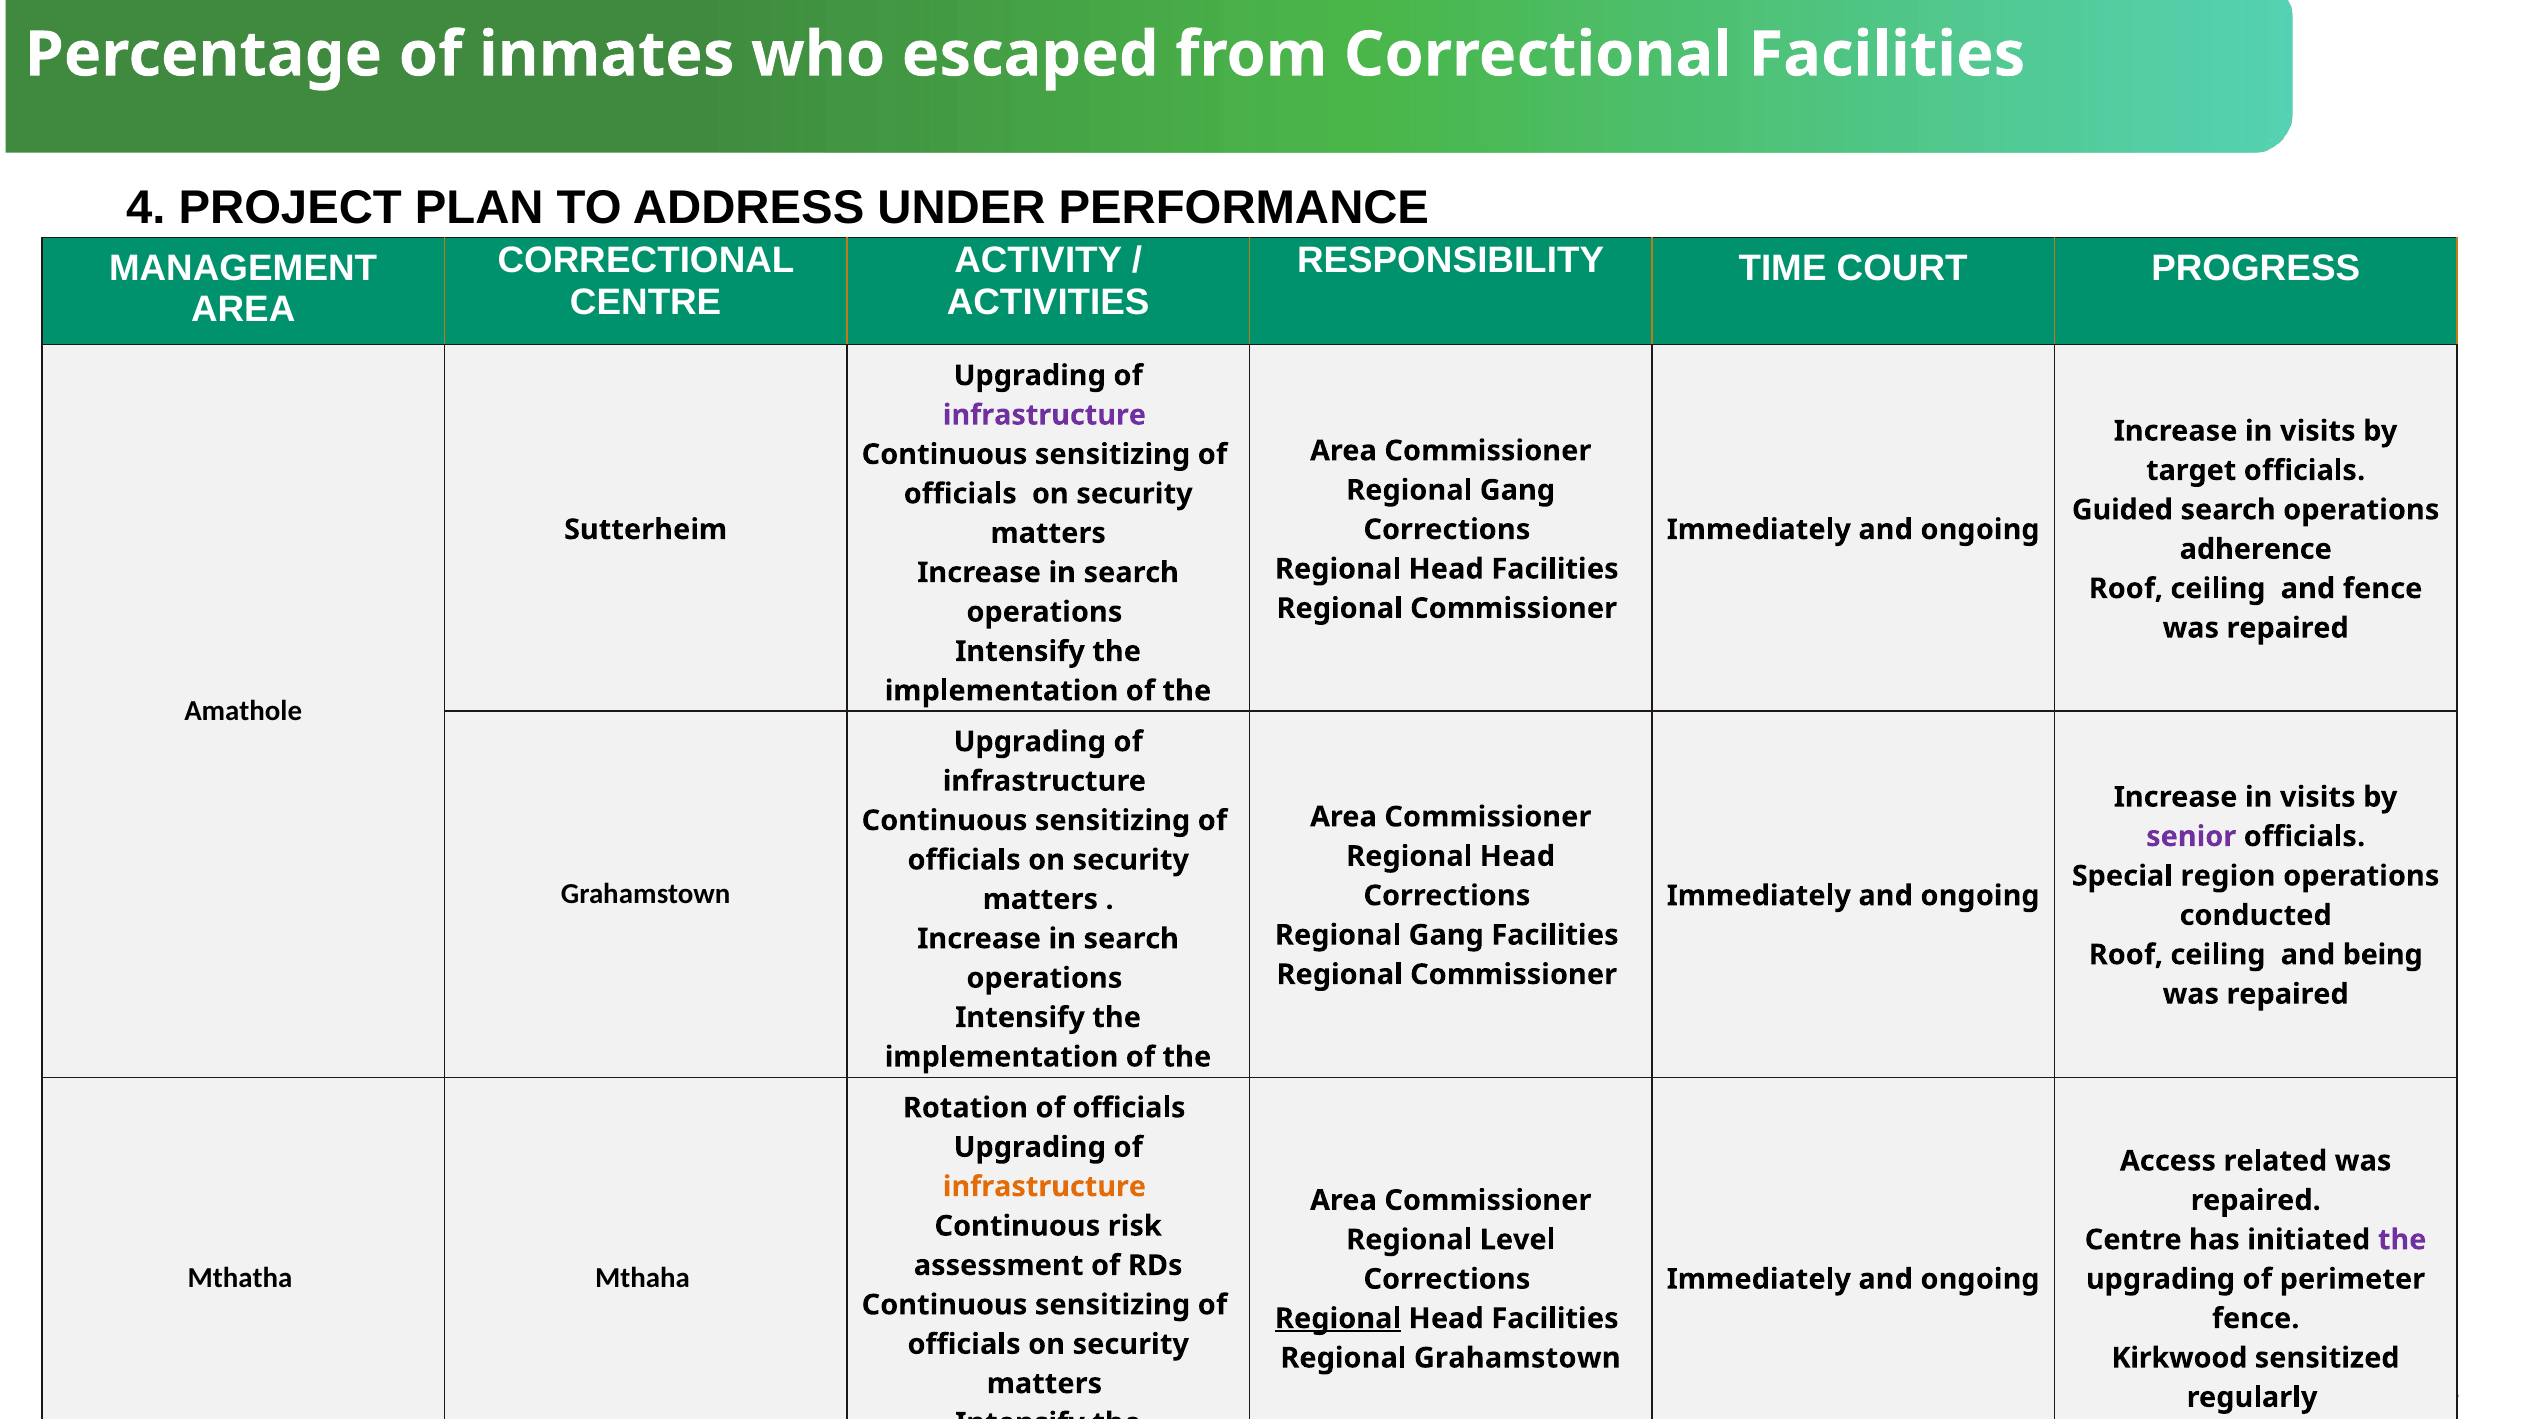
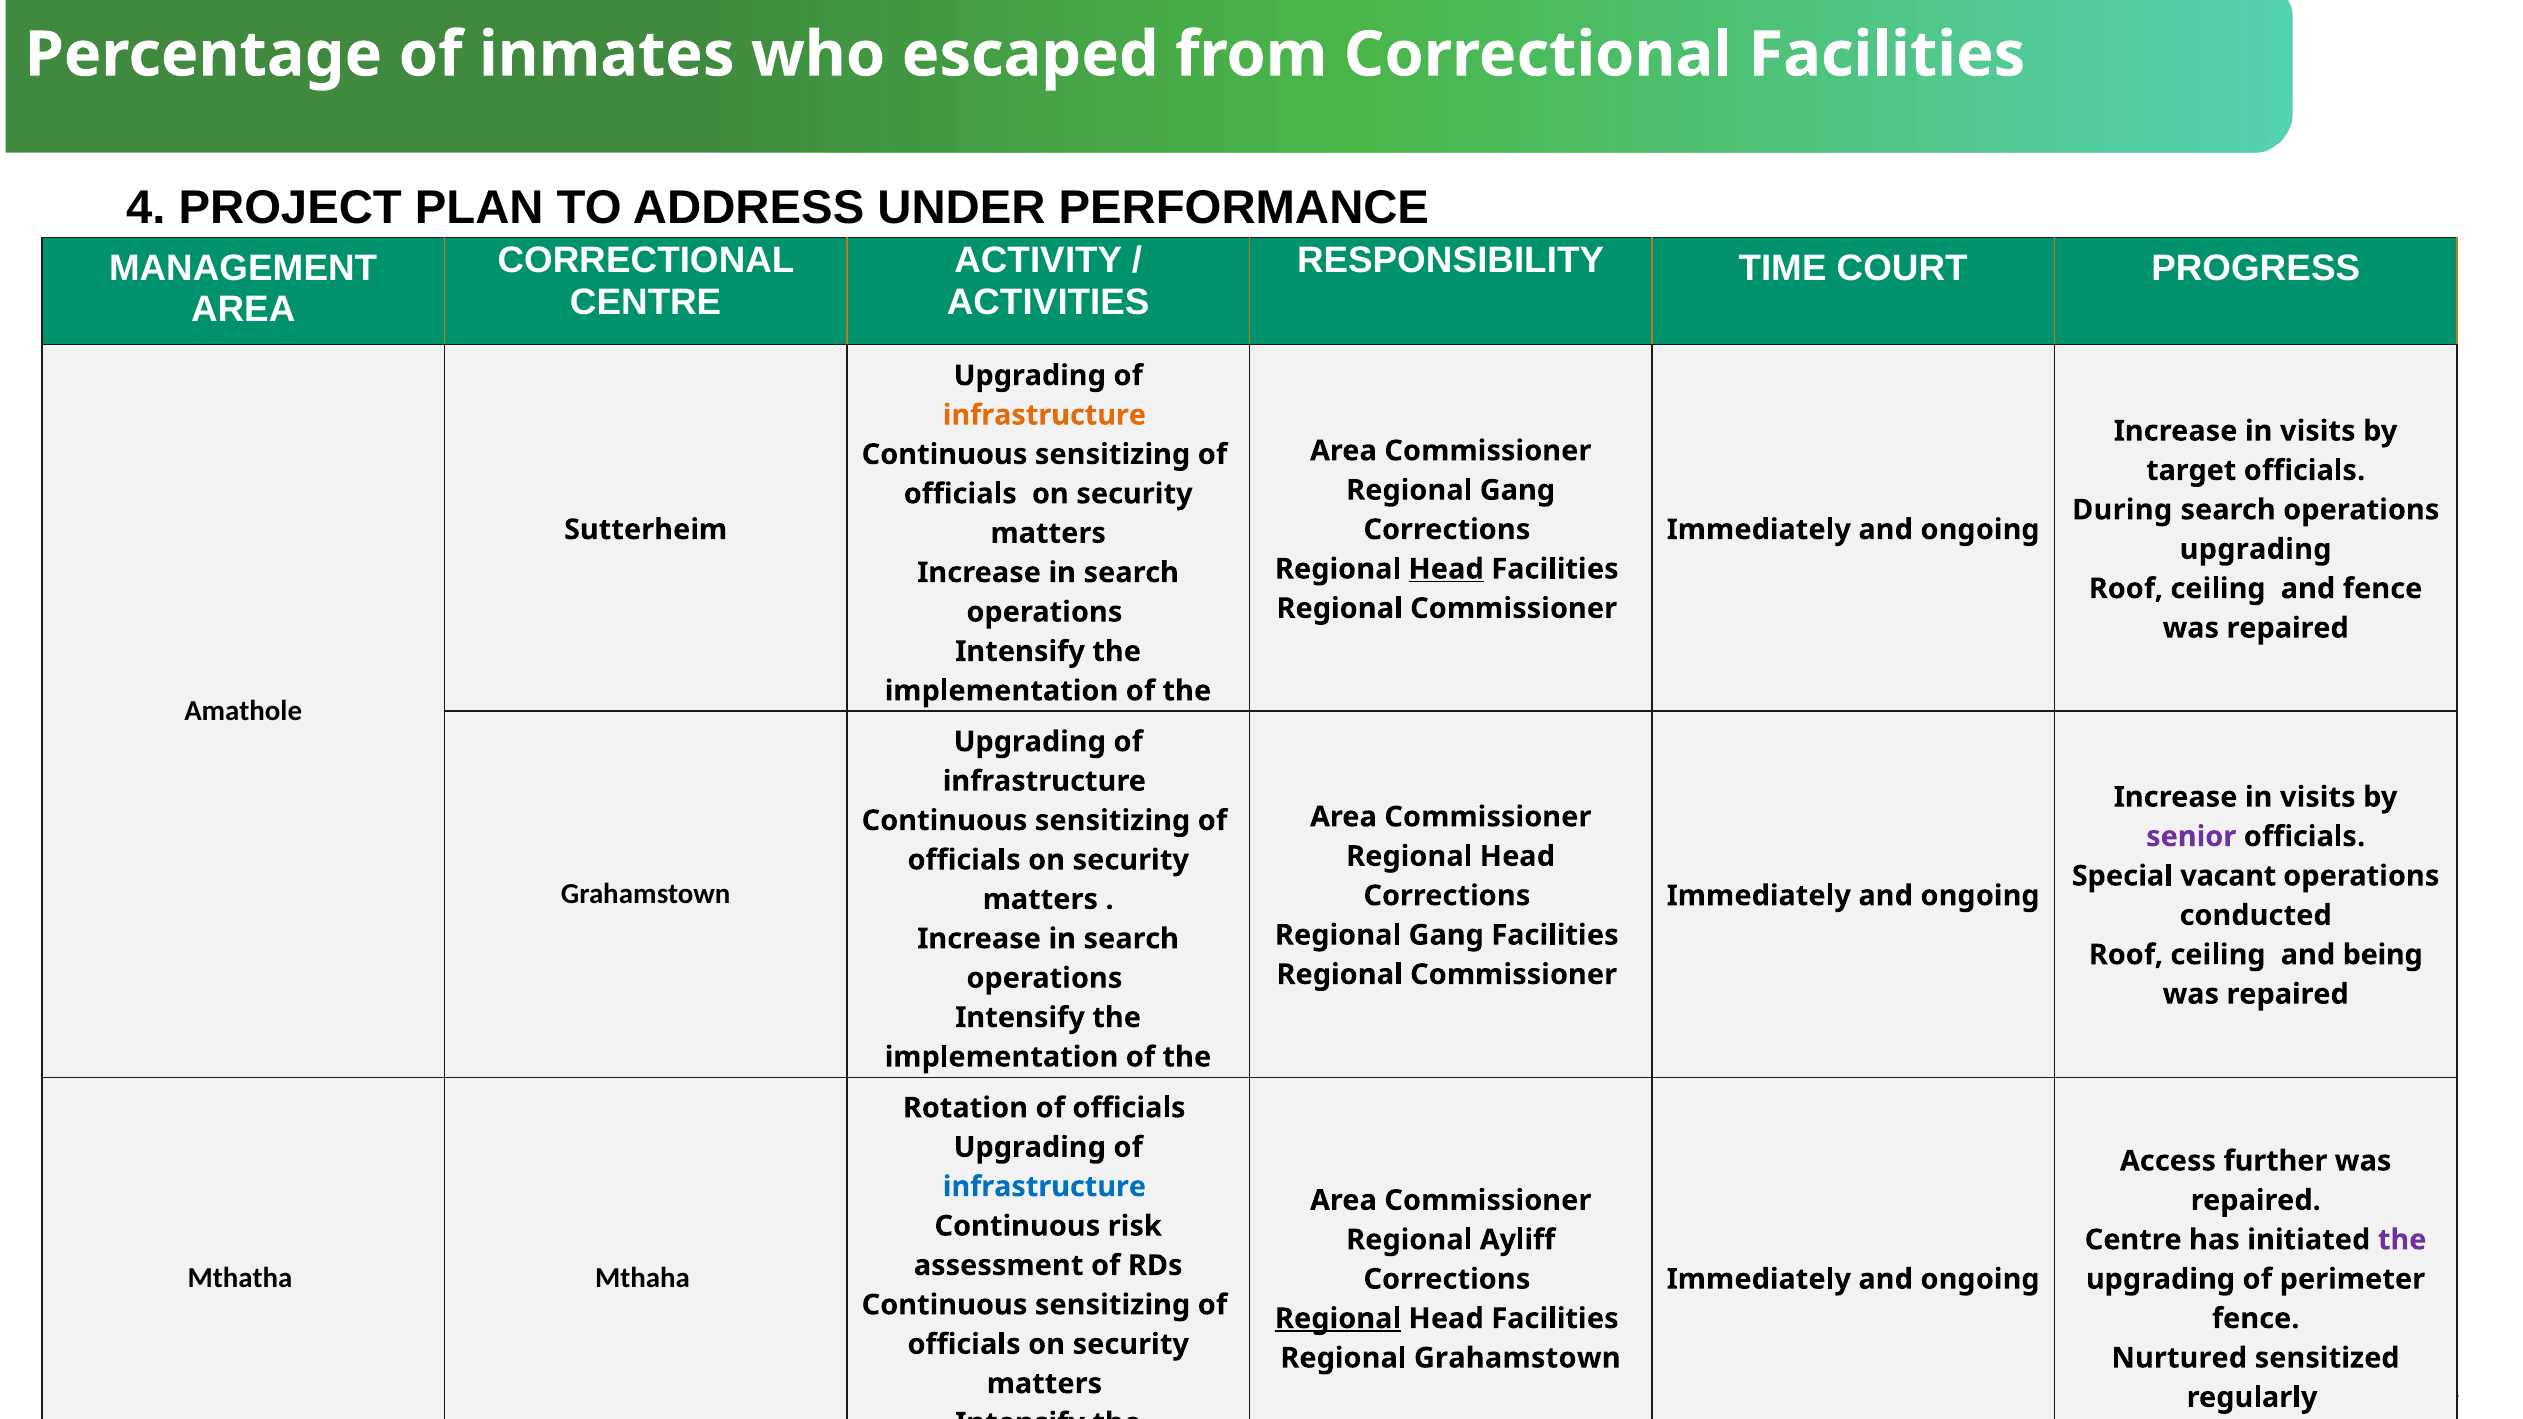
infrastructure at (1044, 415) colour: purple -> orange
Guided: Guided -> During
adherence at (2256, 549): adherence -> upgrading
Head at (1446, 569) underline: none -> present
region: region -> vacant
related: related -> further
infrastructure at (1044, 1187) colour: orange -> blue
Level: Level -> Ayliff
Kirkwood: Kirkwood -> Nurtured
